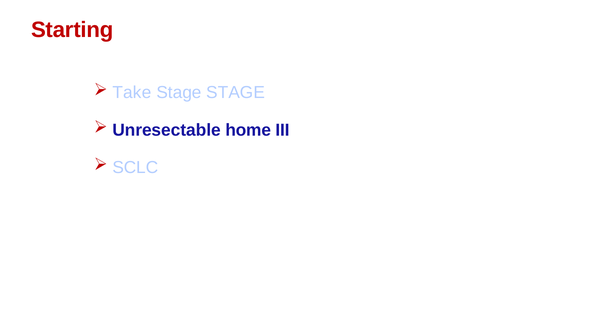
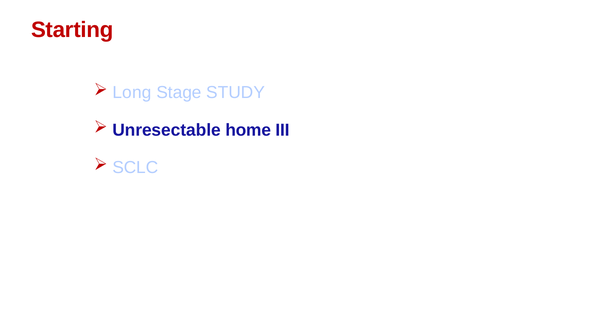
Take: Take -> Long
Stage STAGE: STAGE -> STUDY
